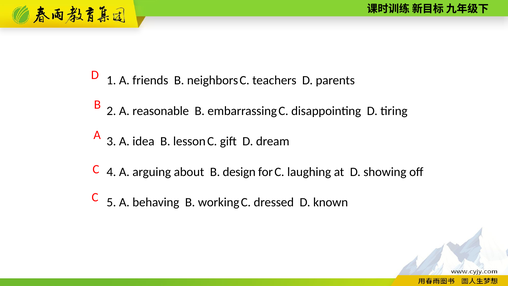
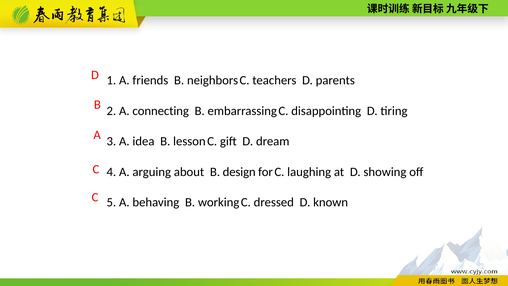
reasonable: reasonable -> connecting
